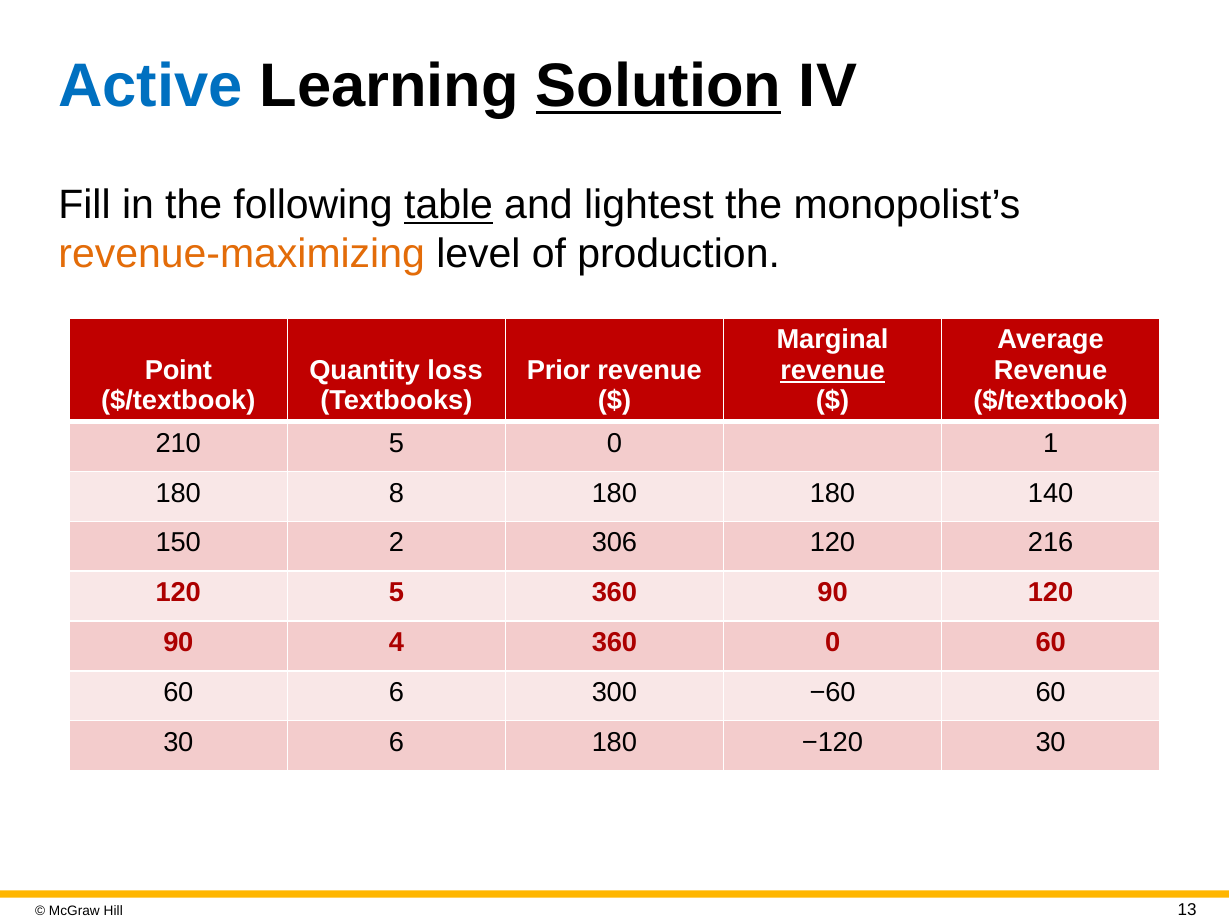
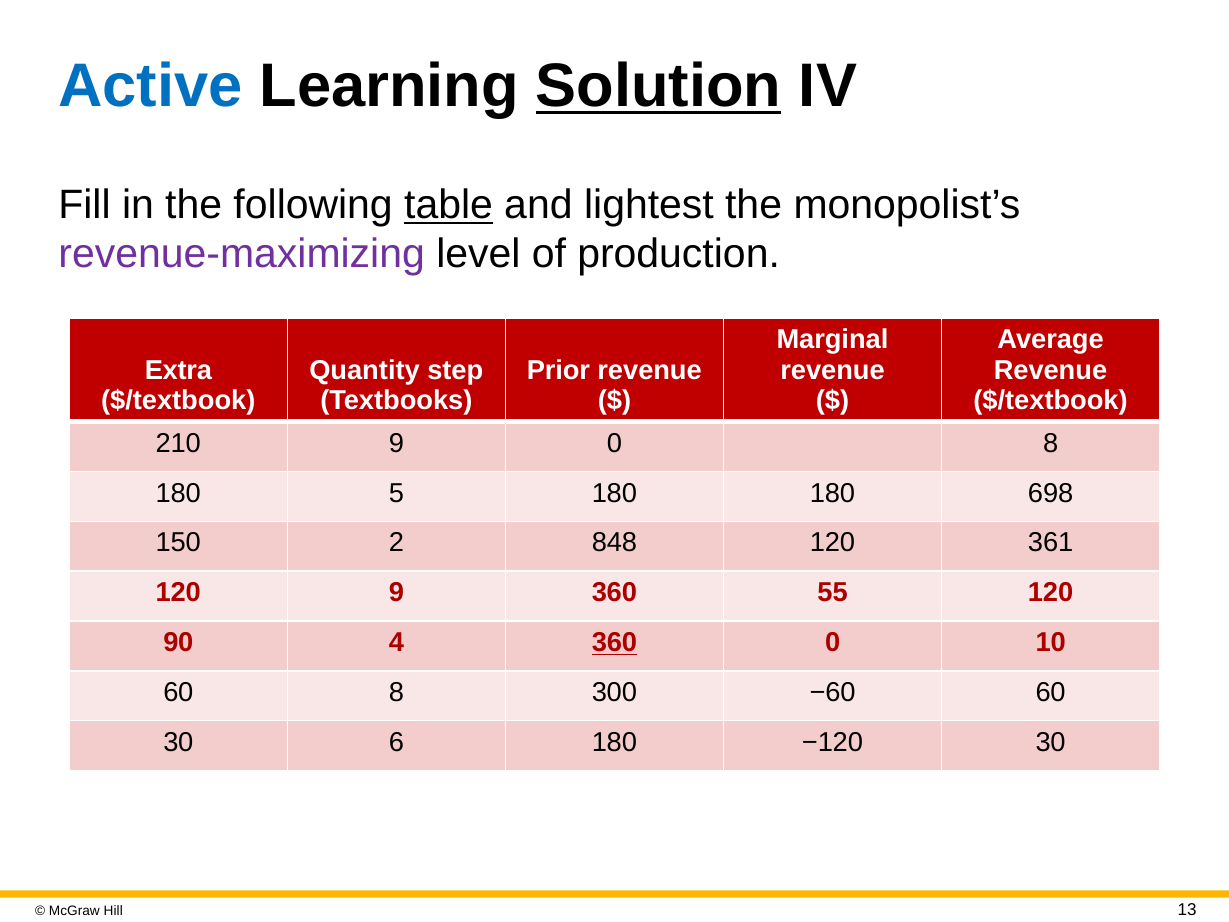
revenue-maximizing colour: orange -> purple
Point: Point -> Extra
loss: loss -> step
revenue at (832, 370) underline: present -> none
210 5: 5 -> 9
0 1: 1 -> 8
8: 8 -> 5
140: 140 -> 698
306: 306 -> 848
216: 216 -> 361
120 5: 5 -> 9
360 90: 90 -> 55
360 at (614, 643) underline: none -> present
0 60: 60 -> 10
60 6: 6 -> 8
